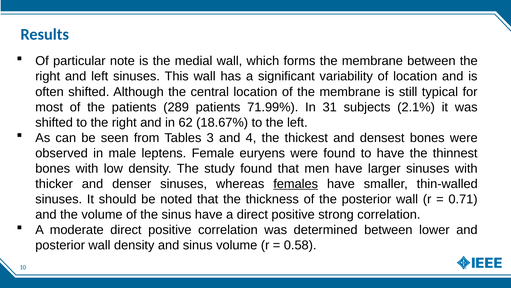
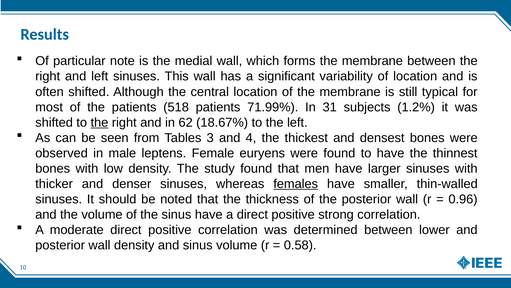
289: 289 -> 518
2.1%: 2.1% -> 1.2%
the at (99, 122) underline: none -> present
0.71: 0.71 -> 0.96
